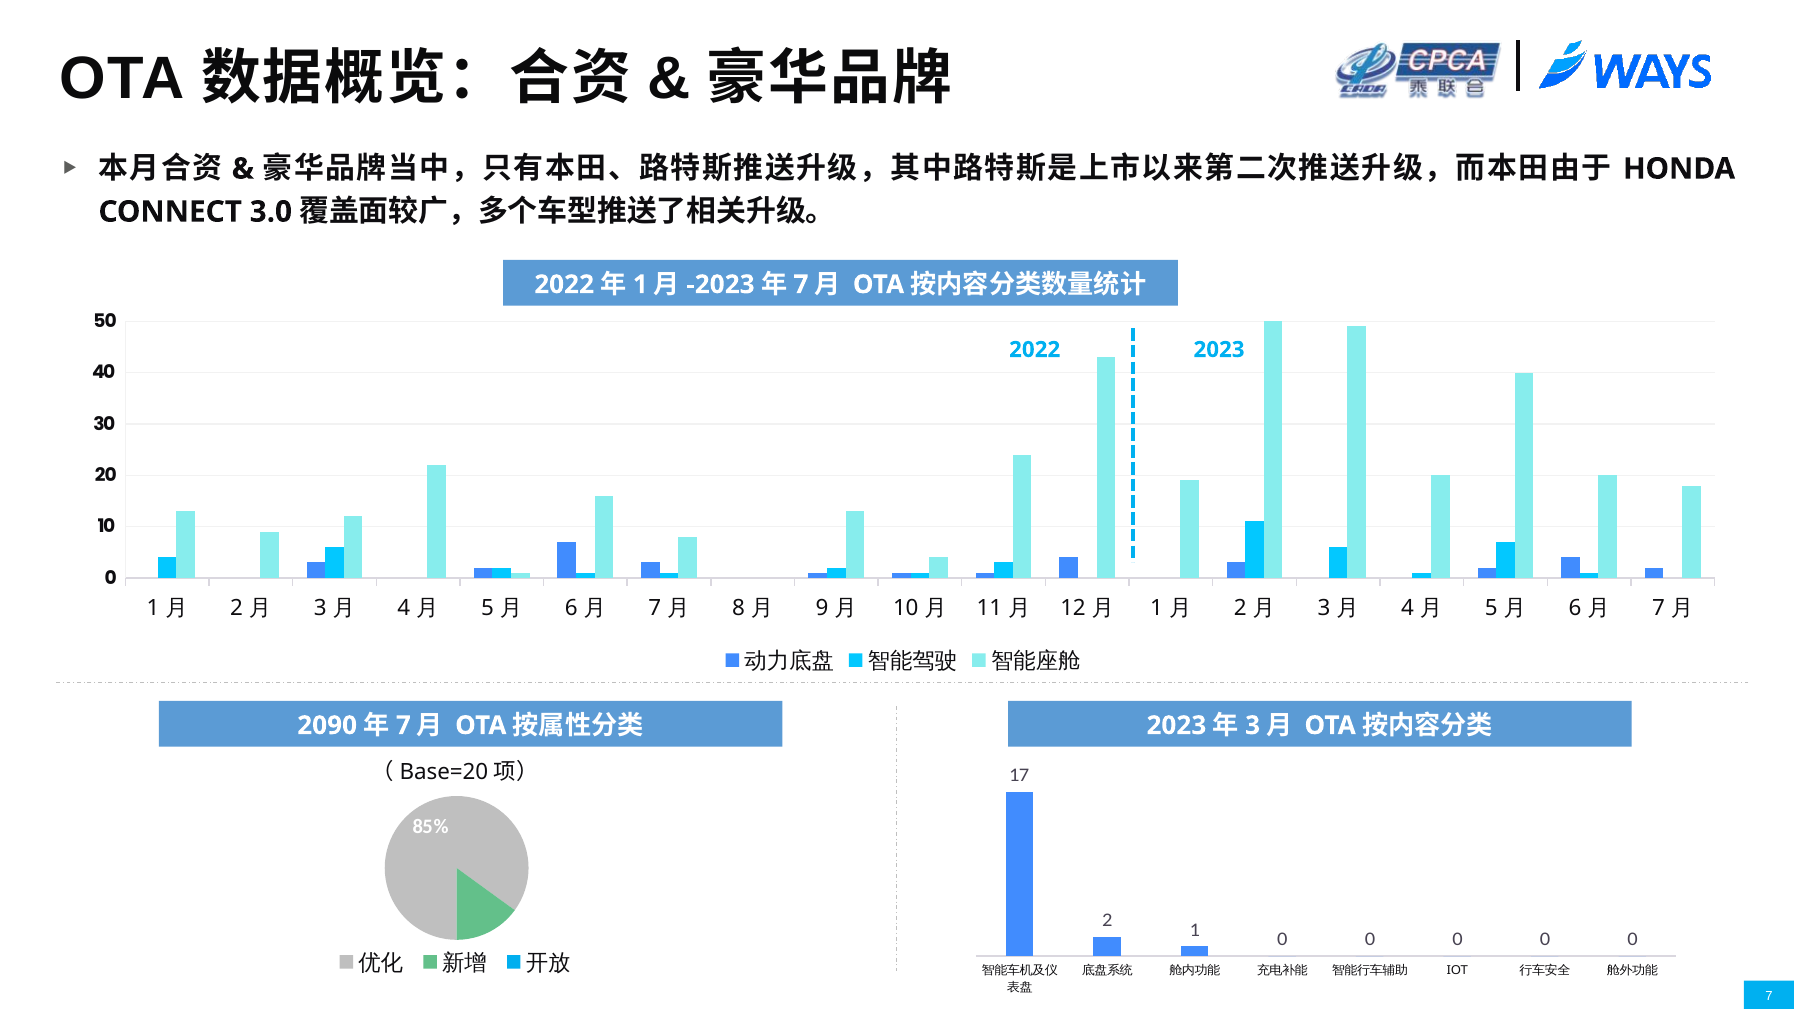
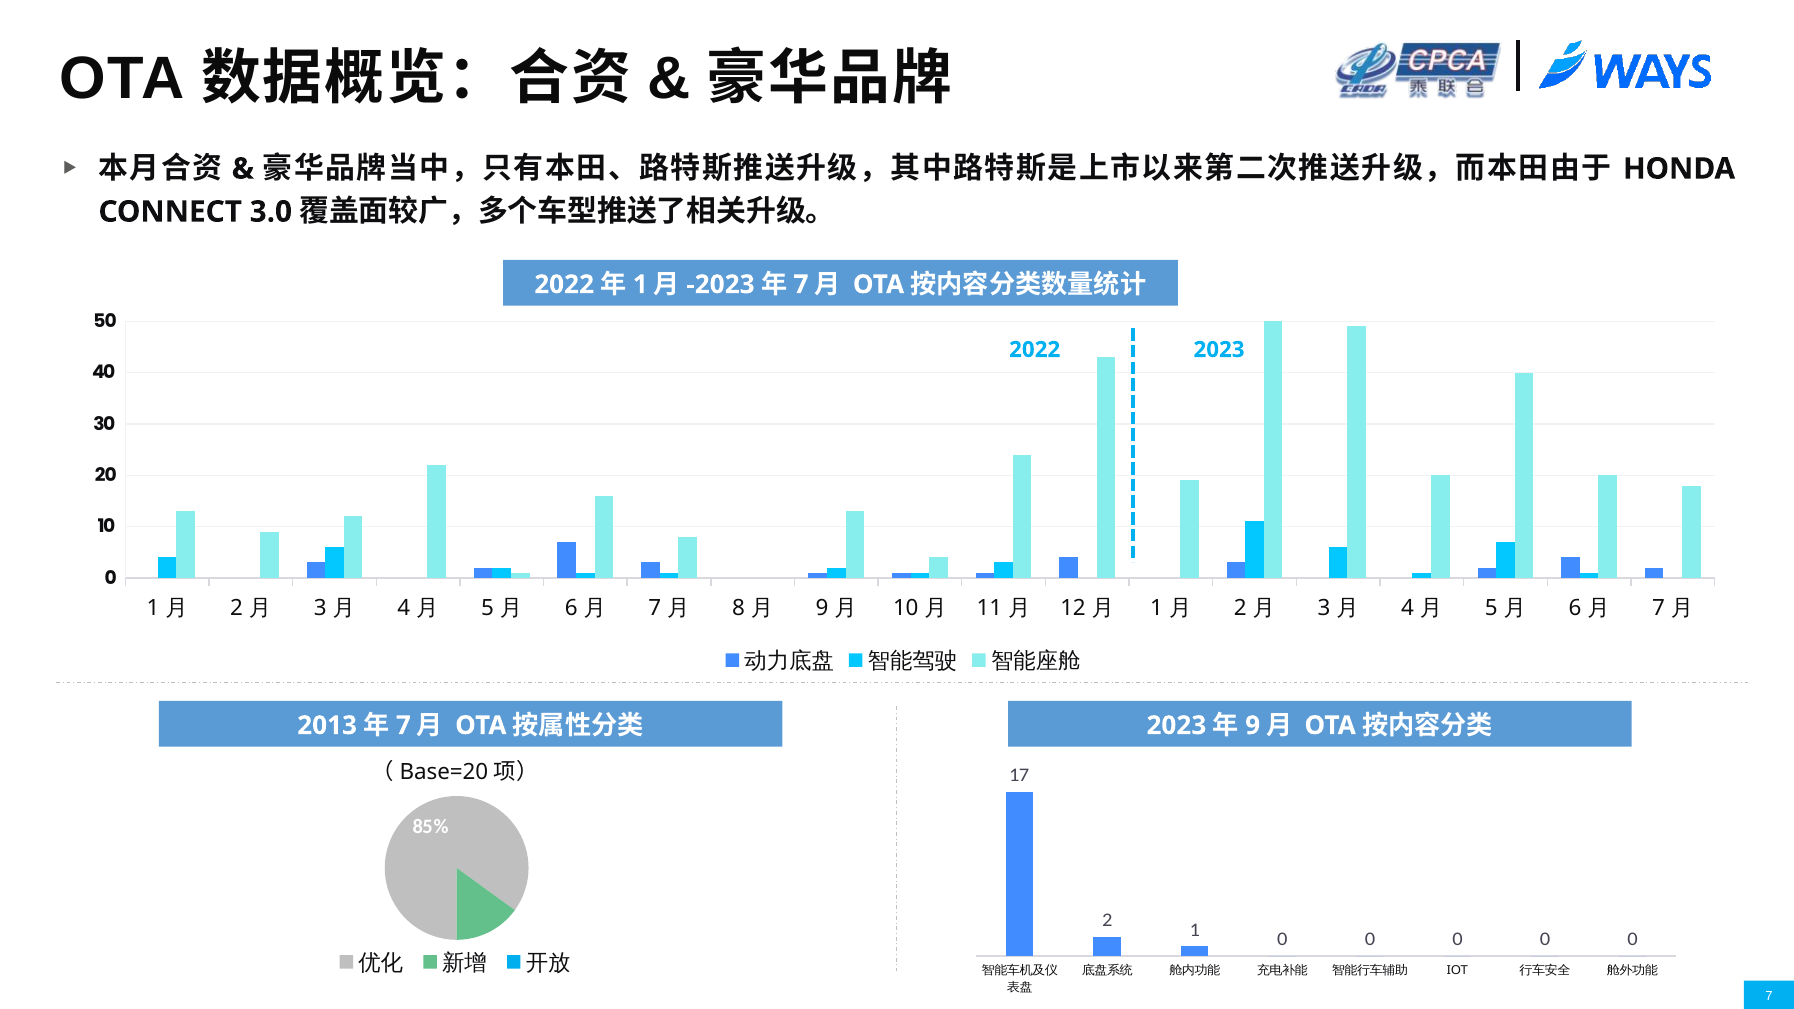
2090: 2090 -> 2013
3 at (1253, 726): 3 -> 9
